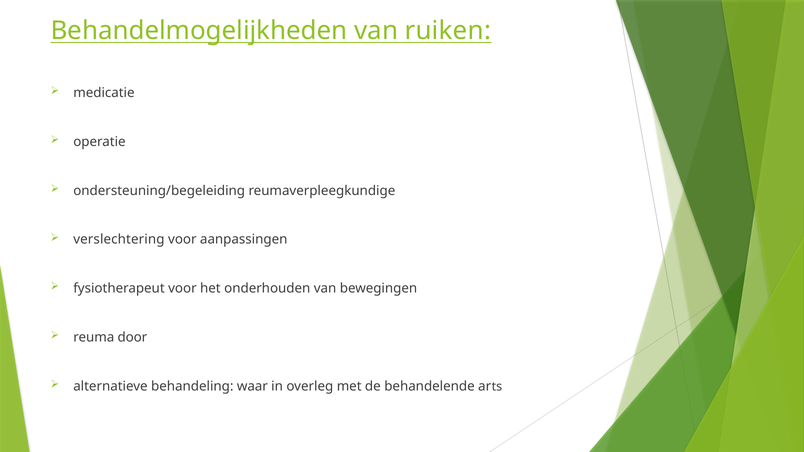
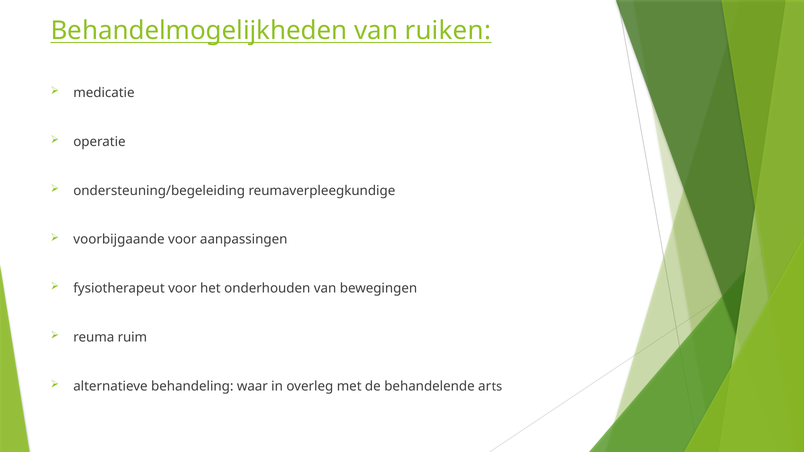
verslechtering: verslechtering -> voorbijgaande
door: door -> ruim
